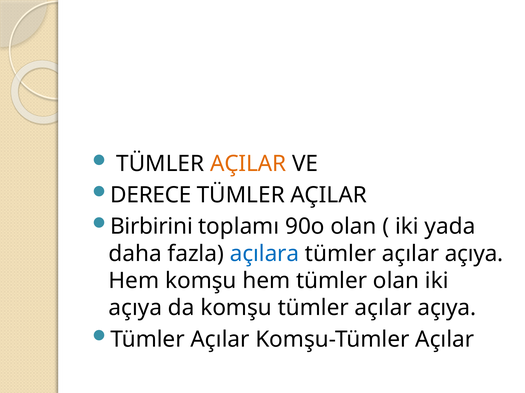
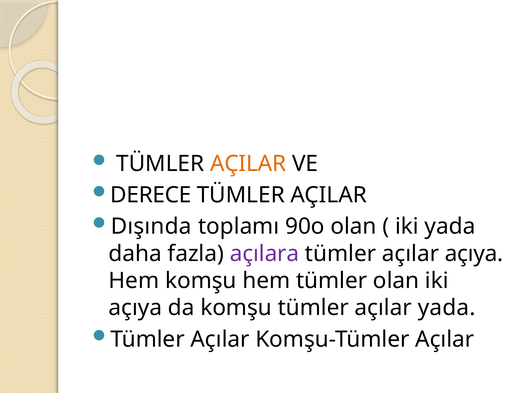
Birbirini: Birbirini -> Dışında
açılara colour: blue -> purple
komşu tümler açılar açıya: açıya -> yada
